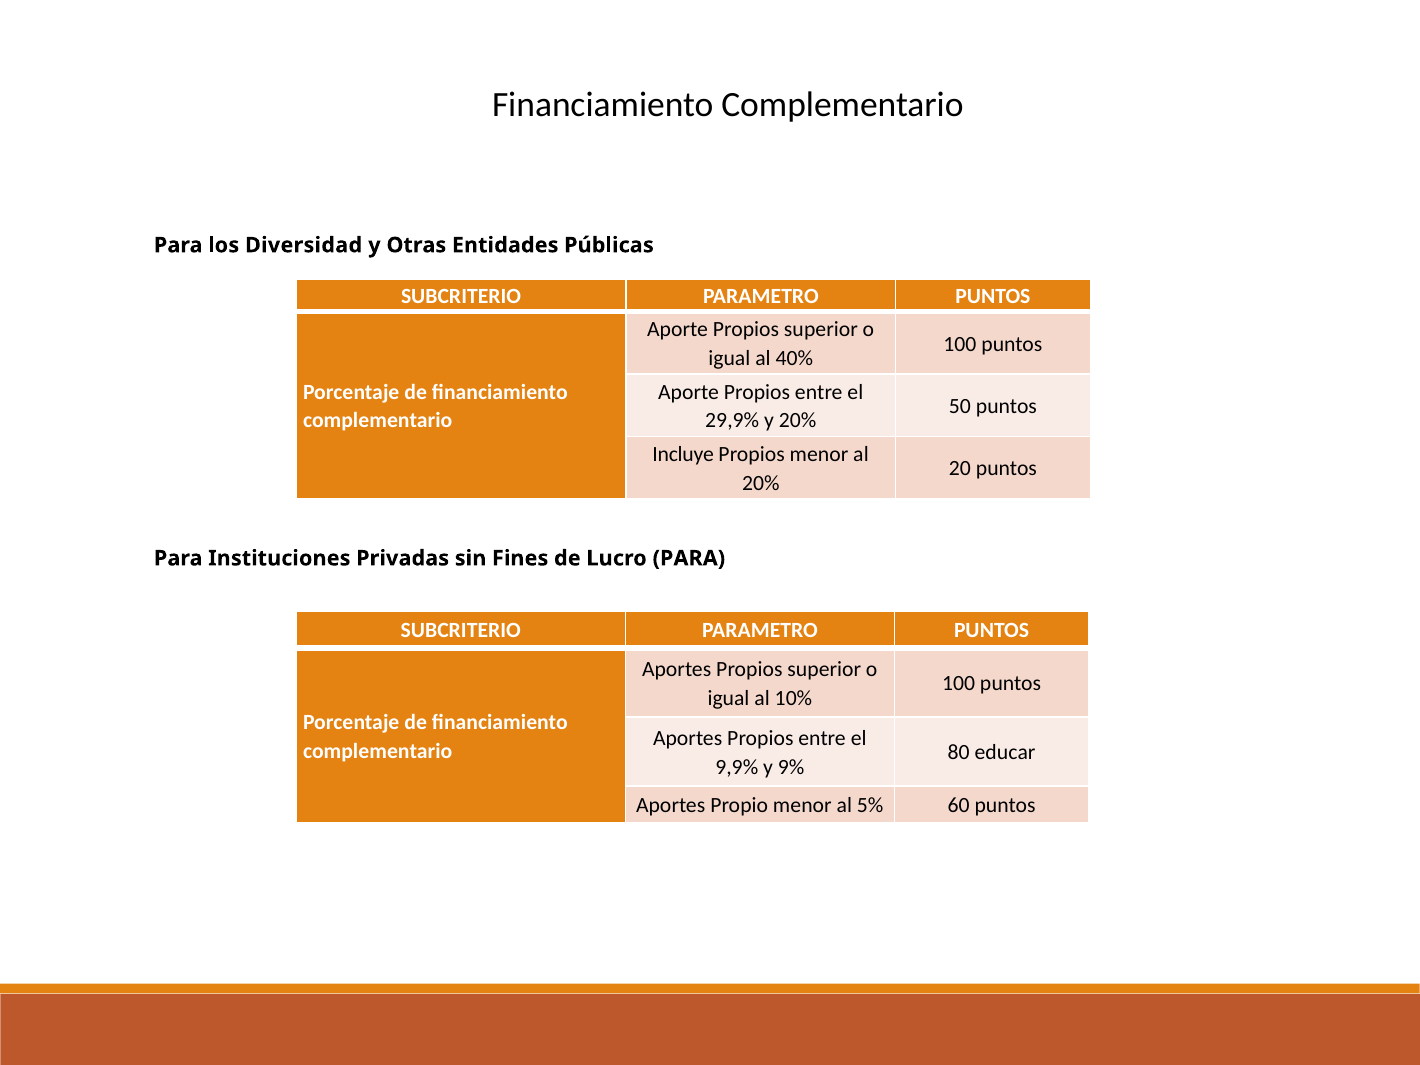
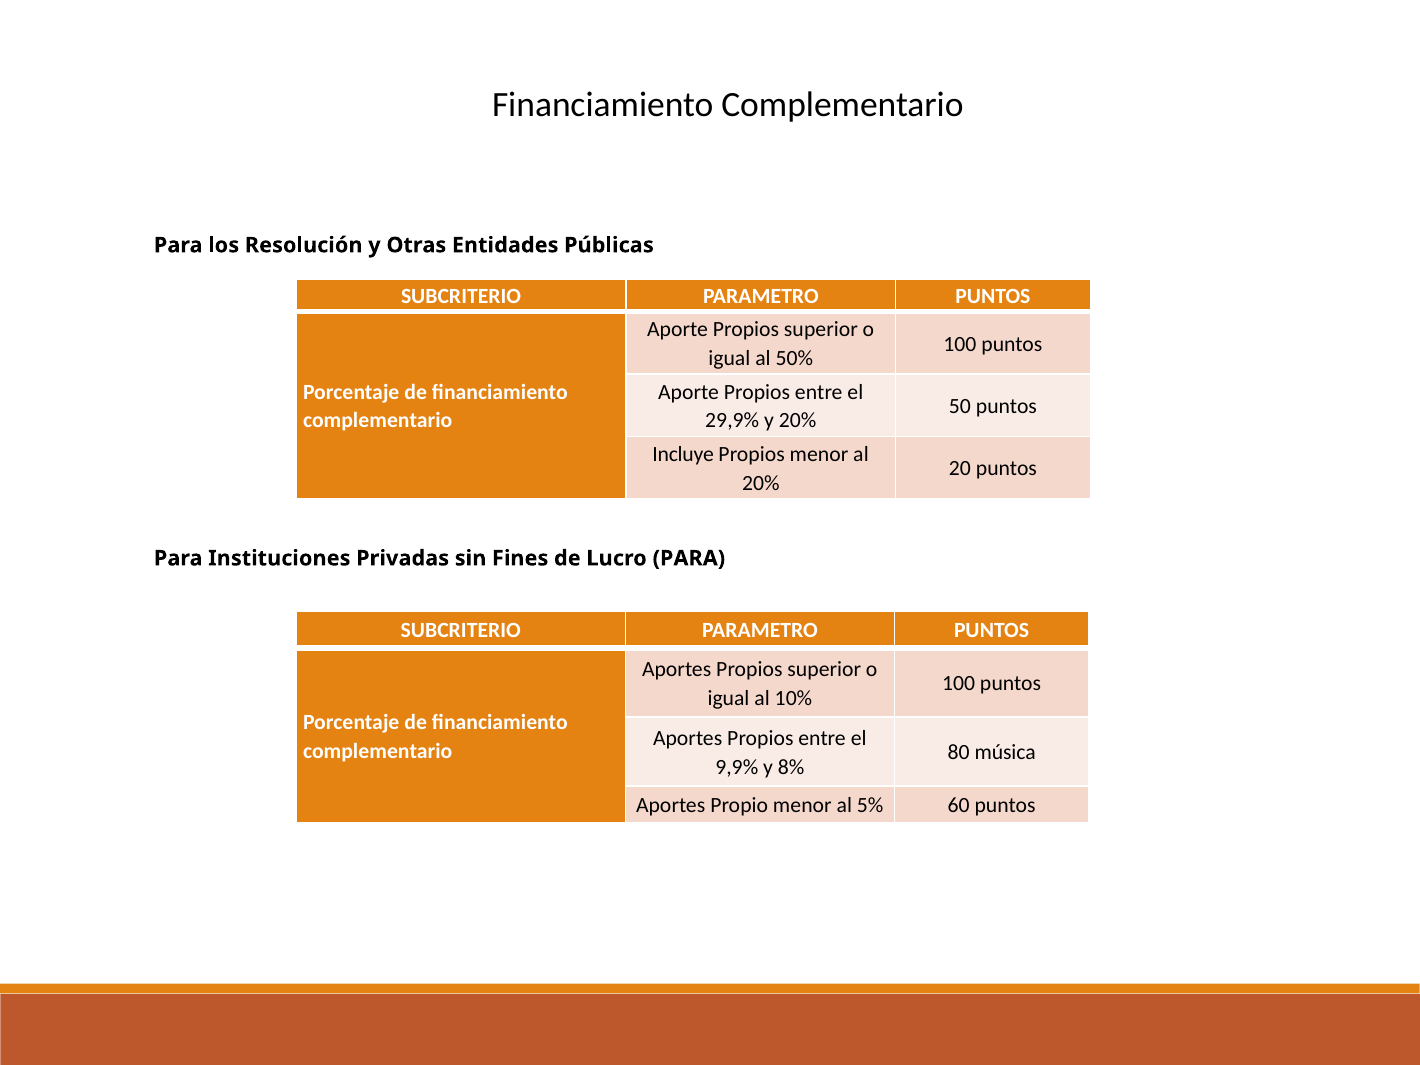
Diversidad: Diversidad -> Resolución
40%: 40% -> 50%
educar: educar -> música
9%: 9% -> 8%
